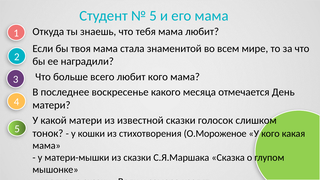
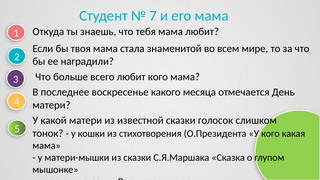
5 at (153, 16): 5 -> 7
О.Мороженое: О.Мороженое -> О.Президента
